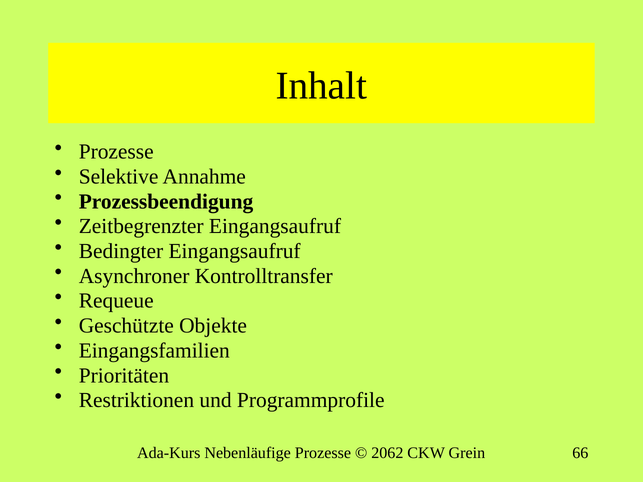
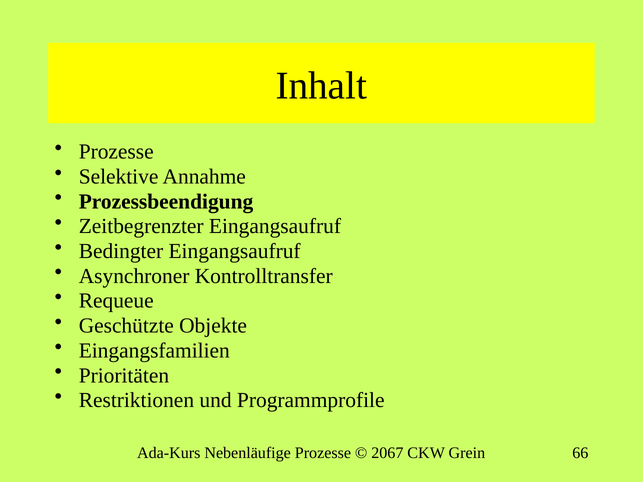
2062: 2062 -> 2067
